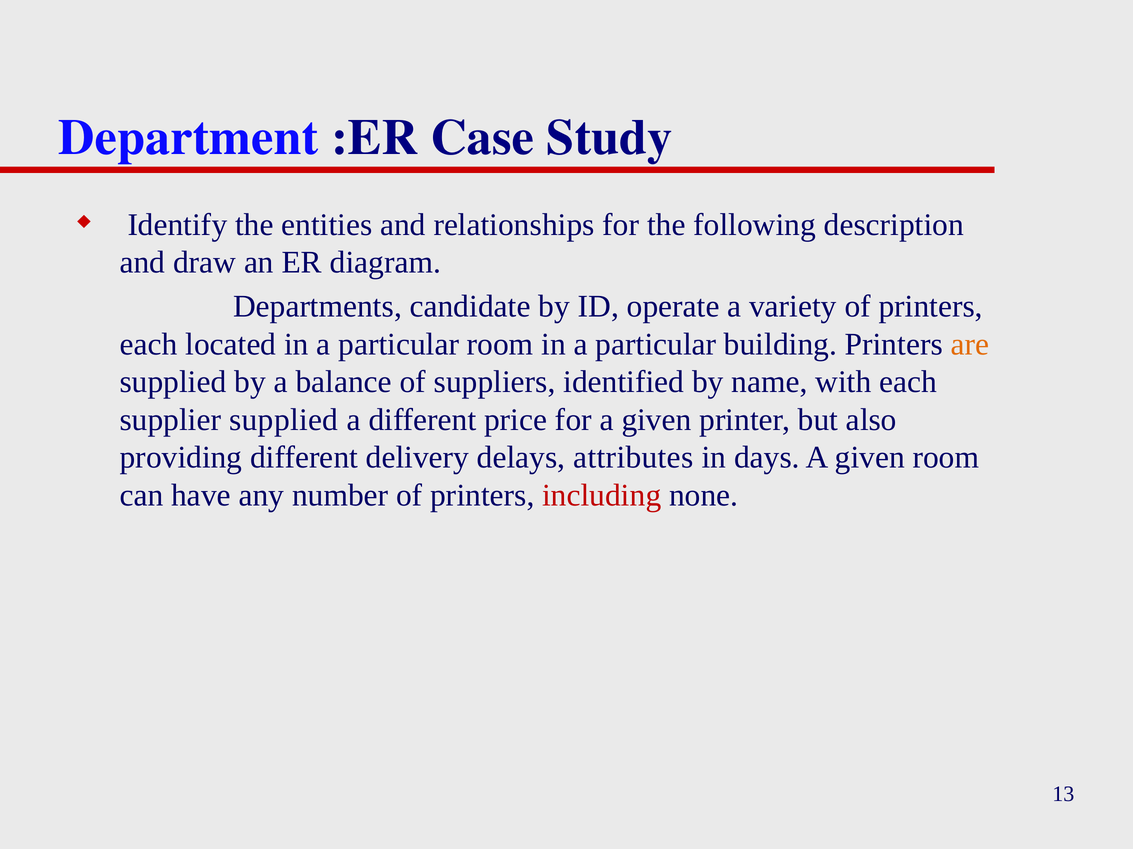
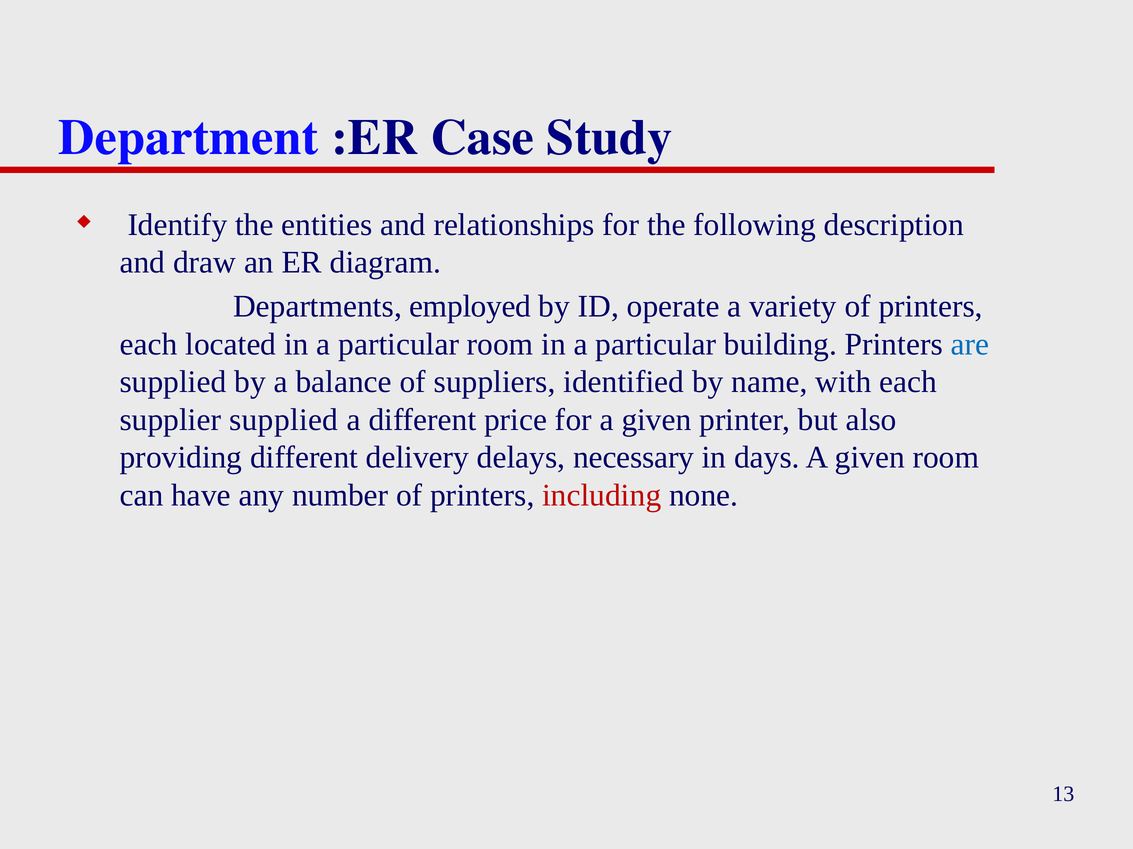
candidate: candidate -> employed
are colour: orange -> blue
attributes: attributes -> necessary
